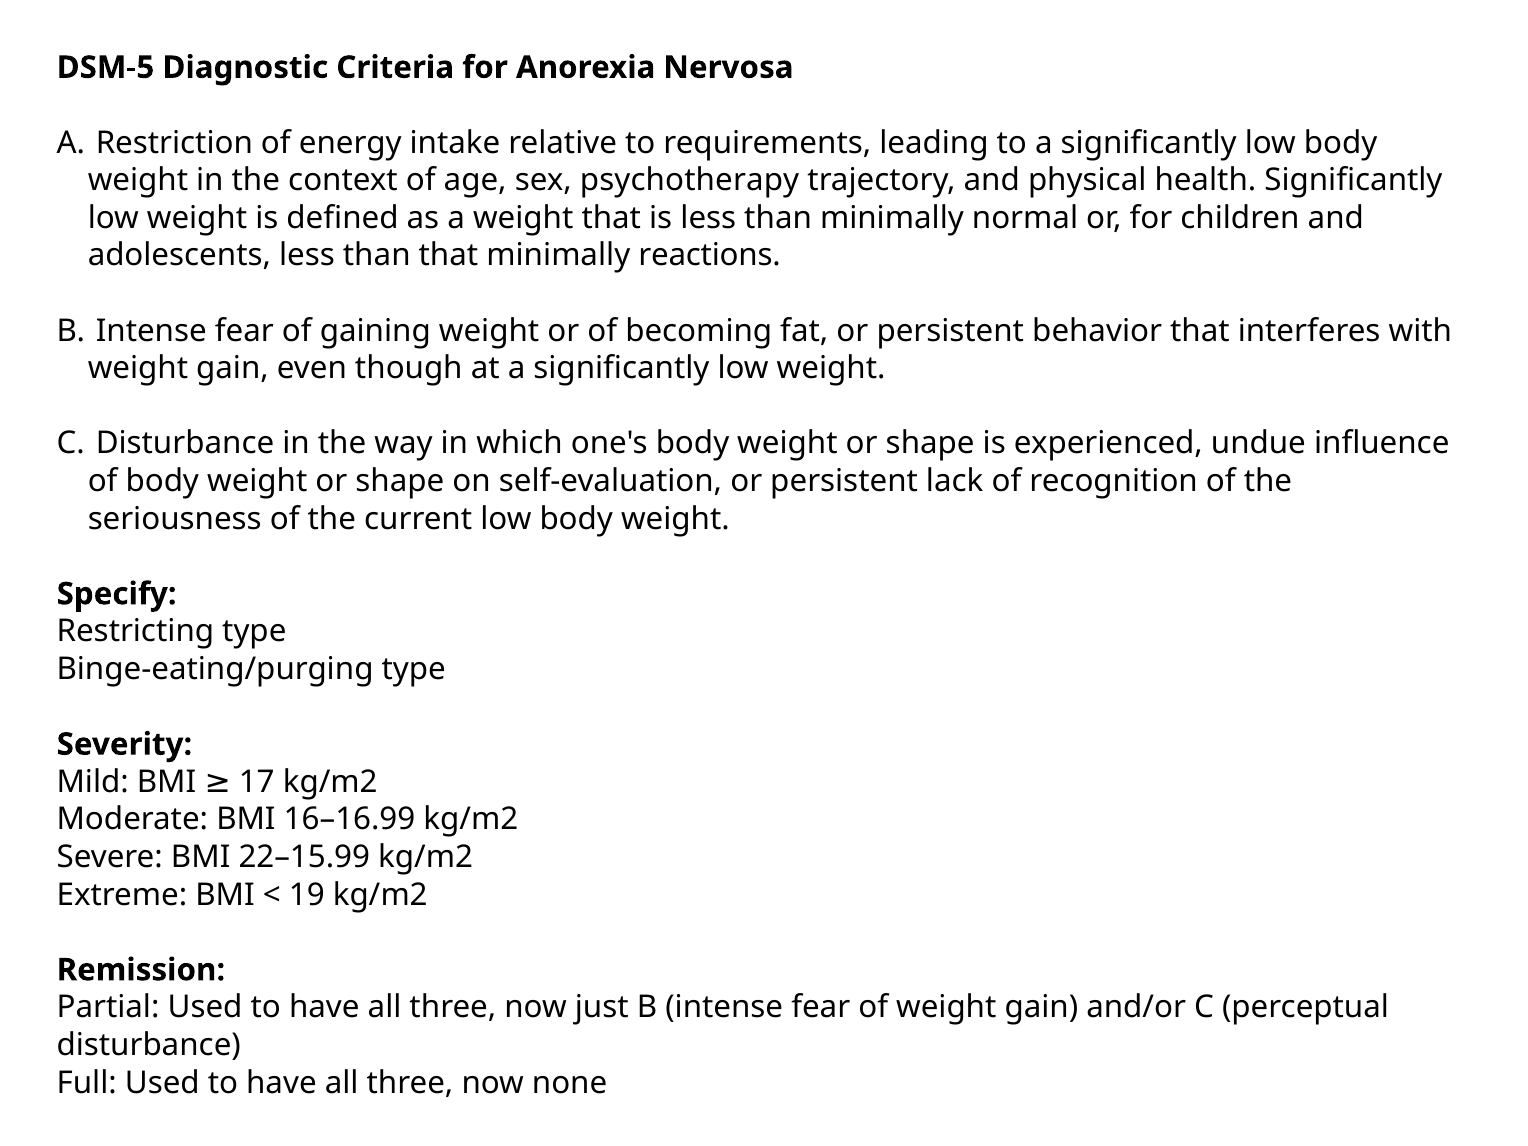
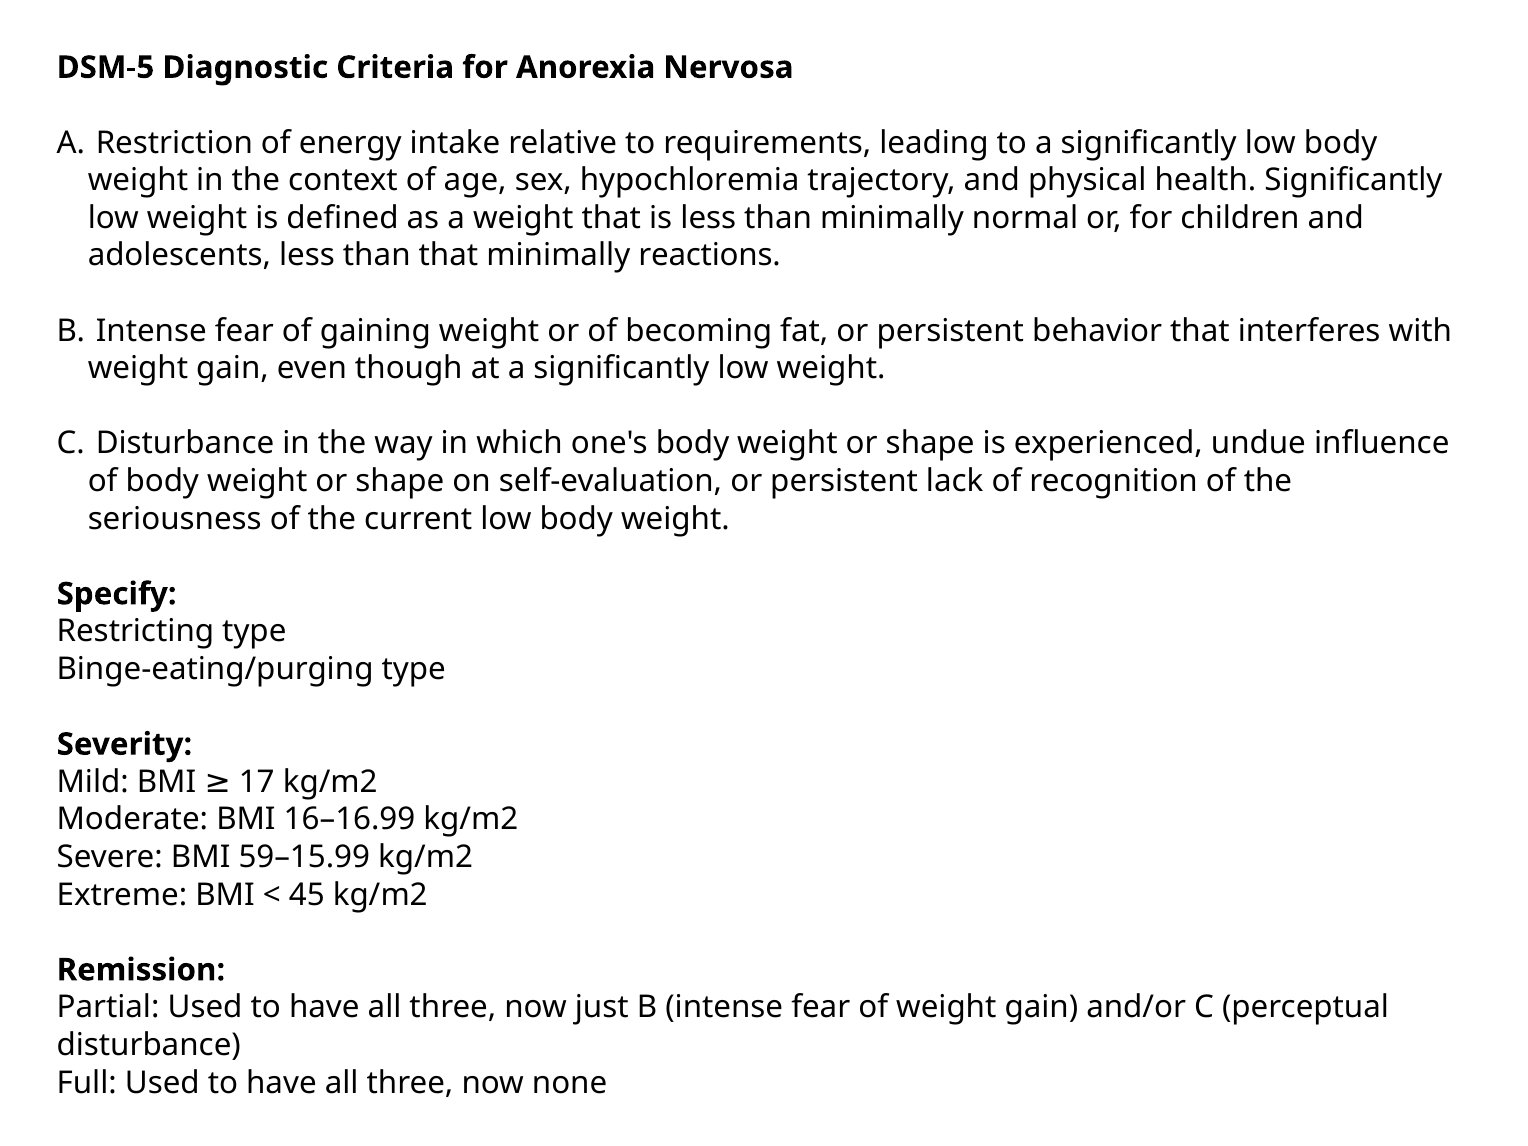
psychotherapy: psychotherapy -> hypochloremia
22–15.99: 22–15.99 -> 59–15.99
19: 19 -> 45
